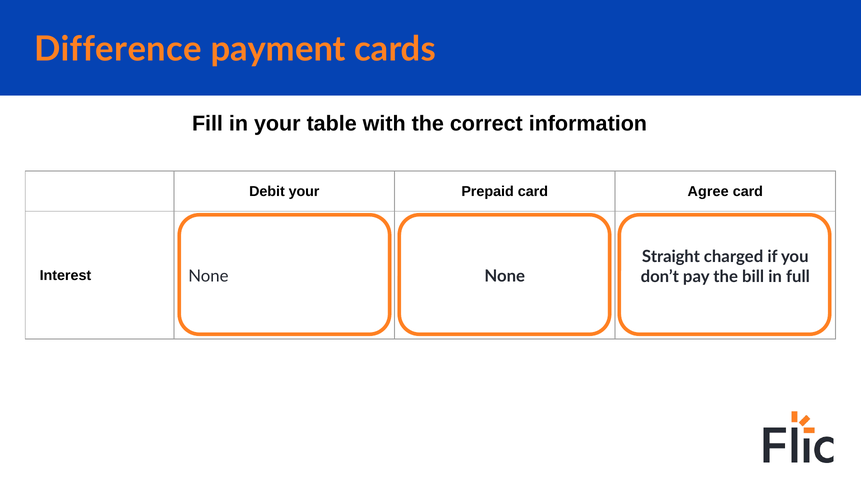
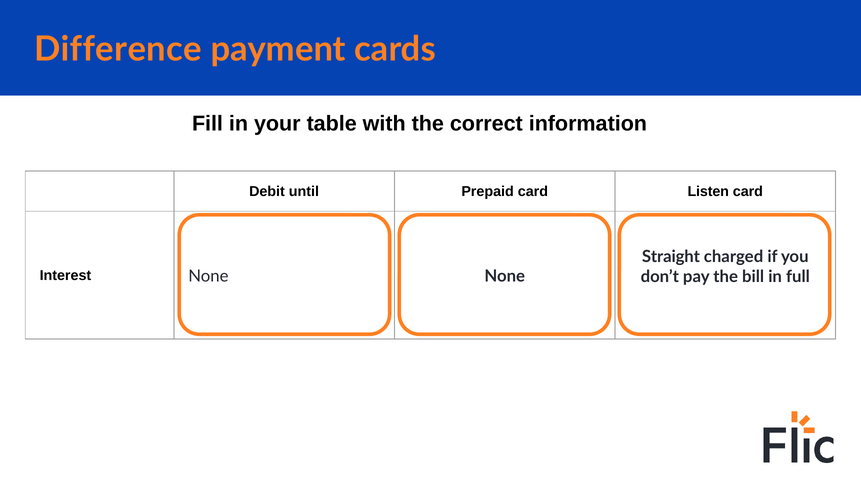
Debit your: your -> until
Agree: Agree -> Listen
